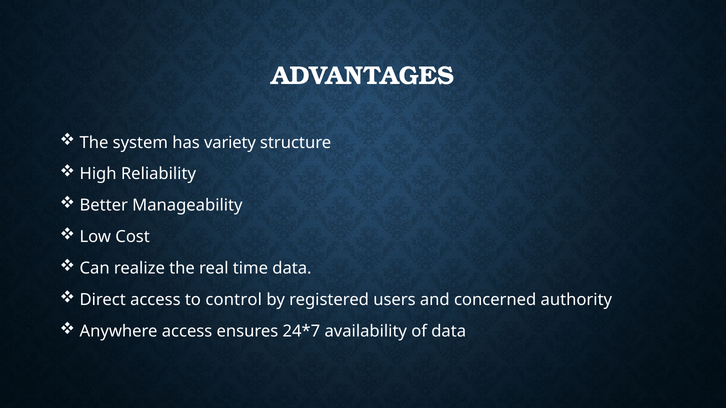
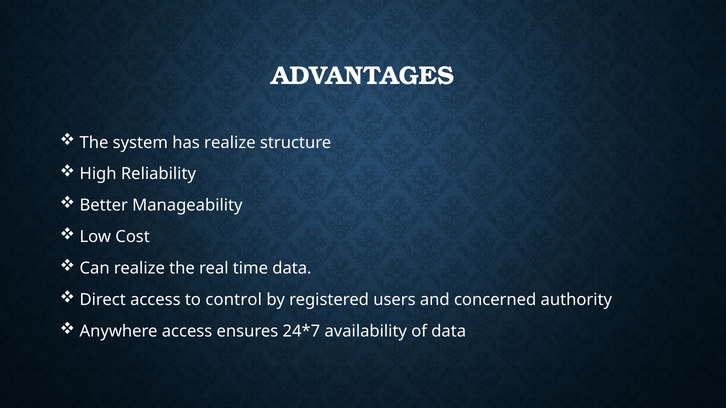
has variety: variety -> realize
